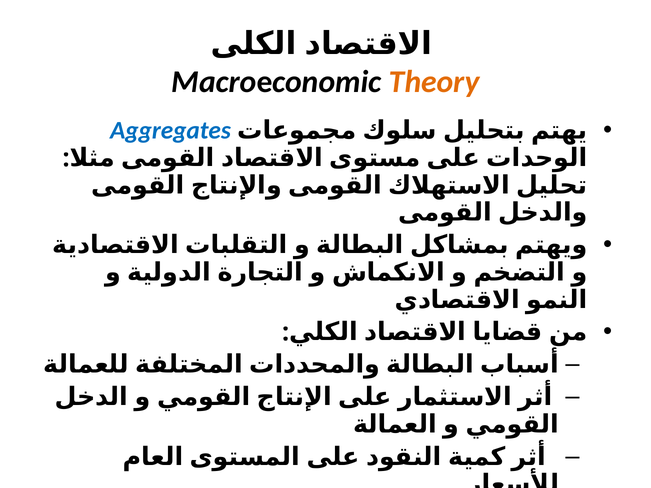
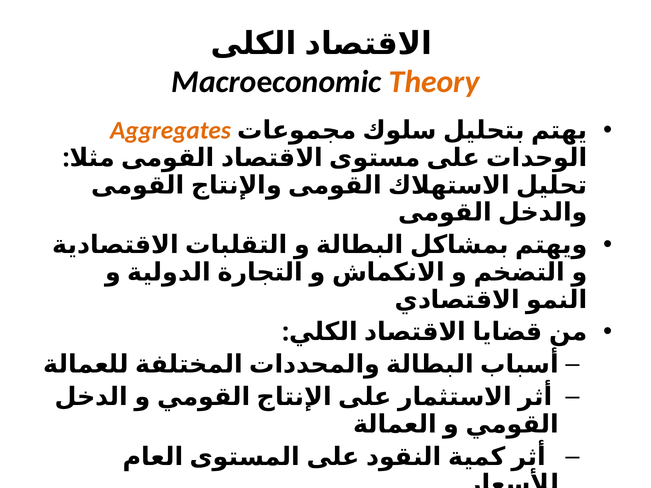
Aggregates colour: blue -> orange
